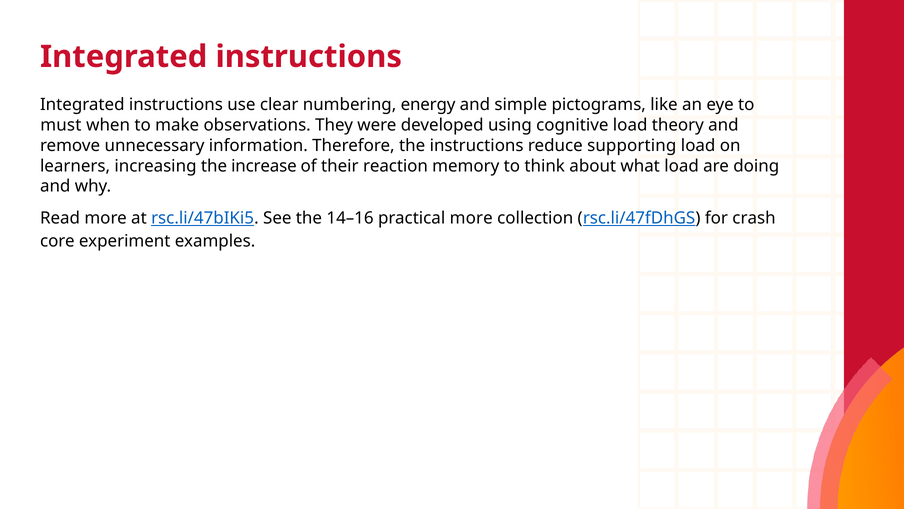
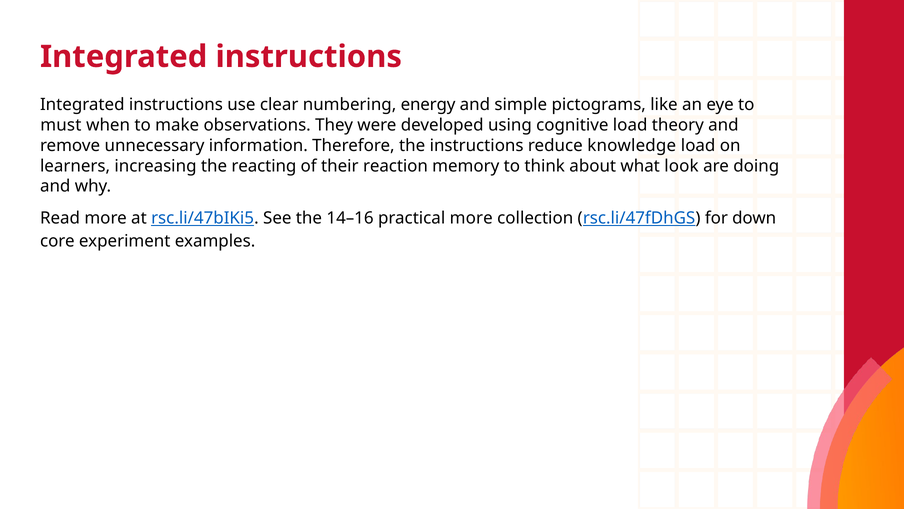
supporting: supporting -> knowledge
increase: increase -> reacting
what load: load -> look
crash: crash -> down
